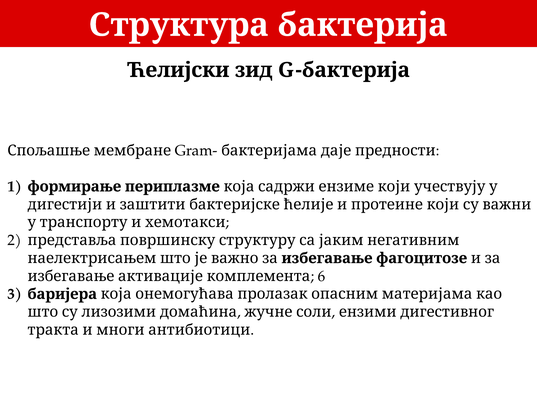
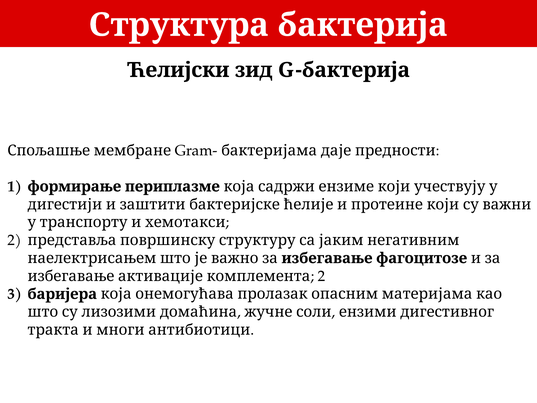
6 at (322, 276): 6 -> 2
